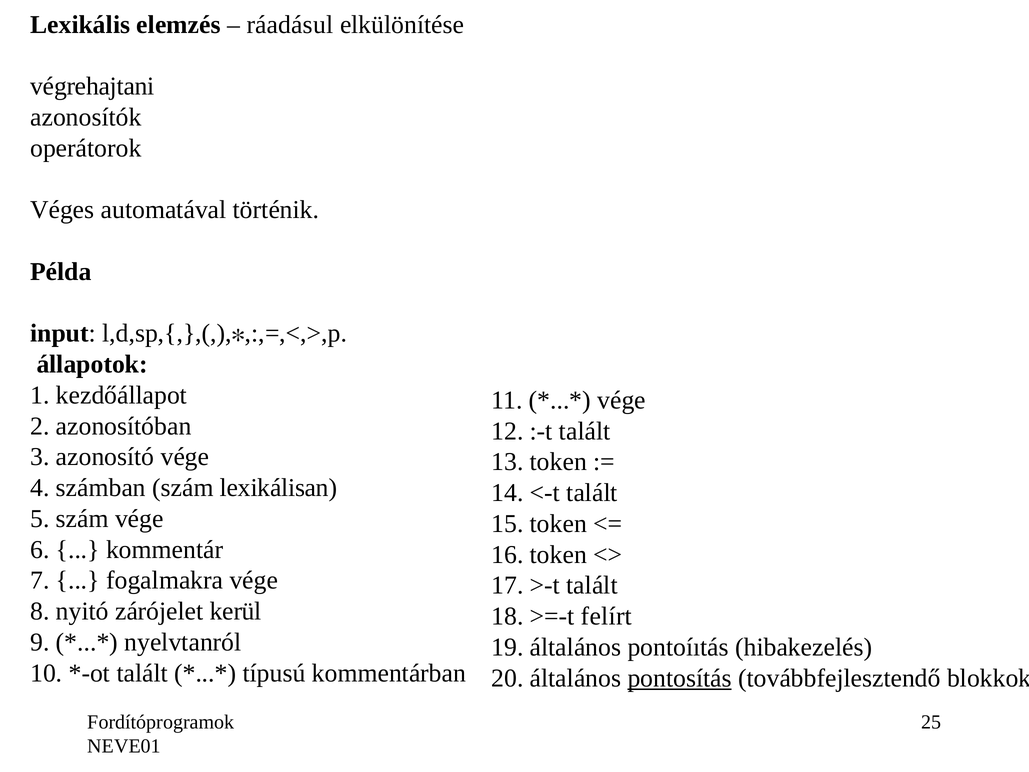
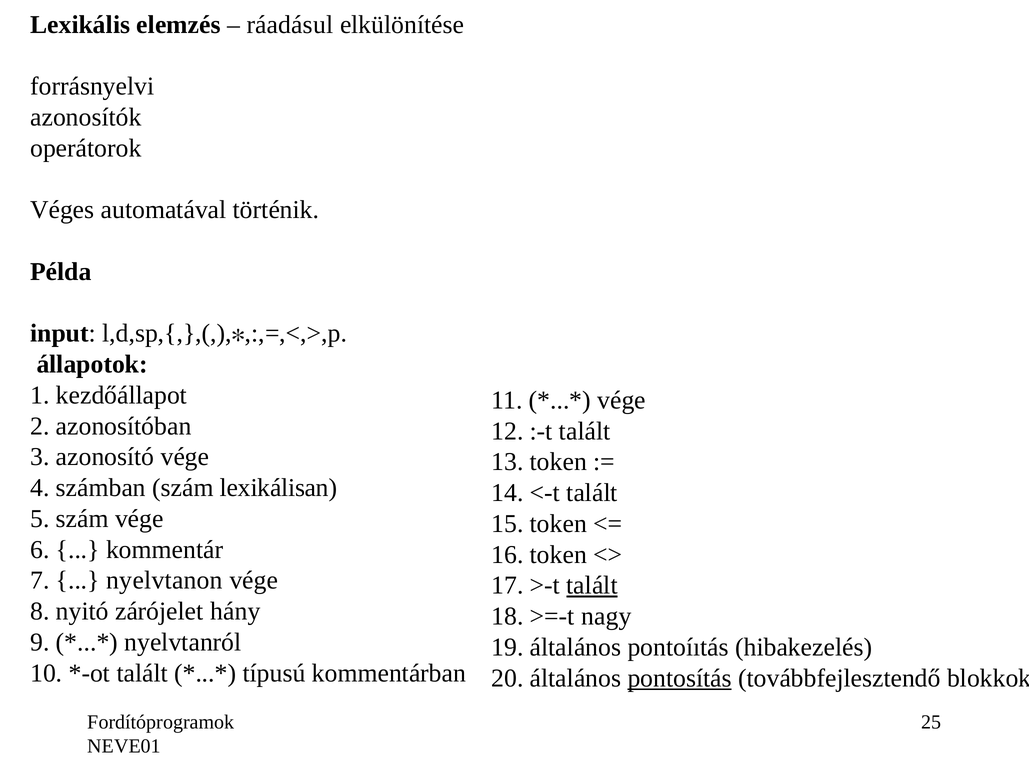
végrehajtani: végrehajtani -> forrásnyelvi
fogalmakra: fogalmakra -> nyelvtanon
talált at (592, 585) underline: none -> present
kerül: kerül -> hány
felírt: felírt -> nagy
